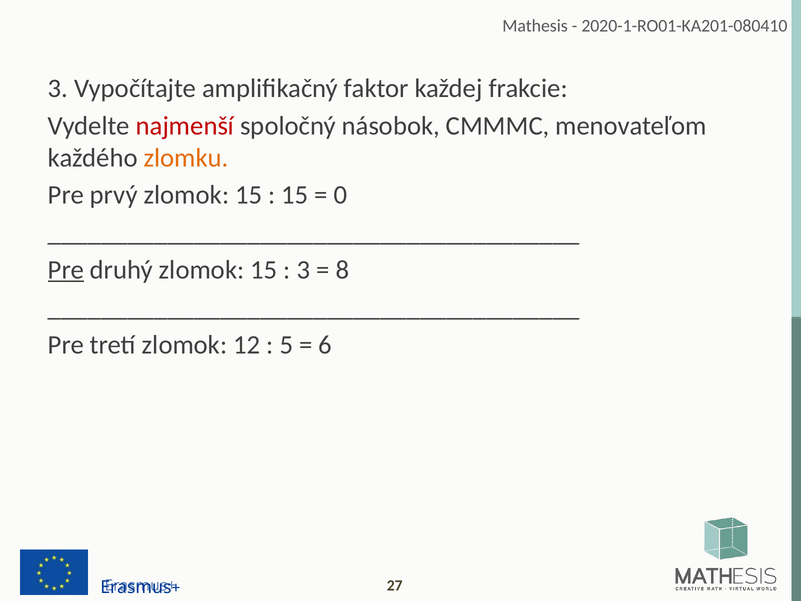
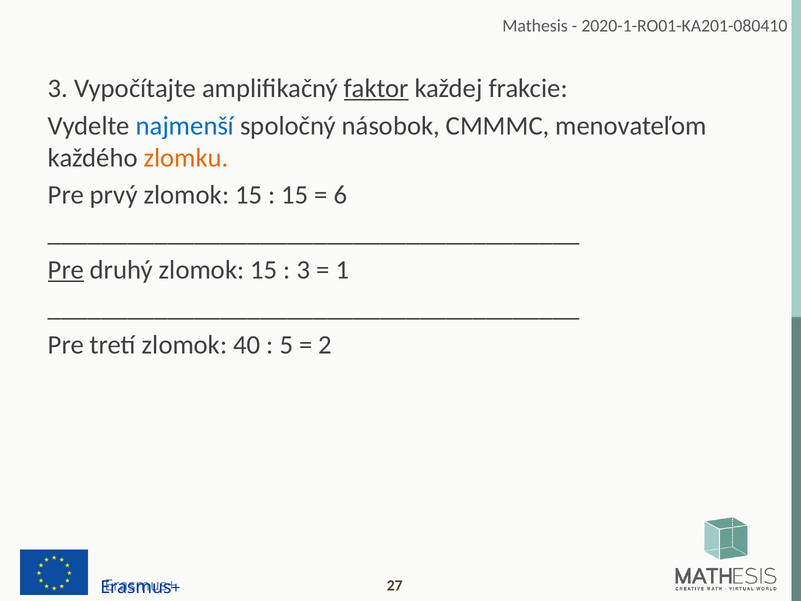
faktor underline: none -> present
najmenší colour: red -> blue
0: 0 -> 6
8: 8 -> 1
12: 12 -> 40
6: 6 -> 2
